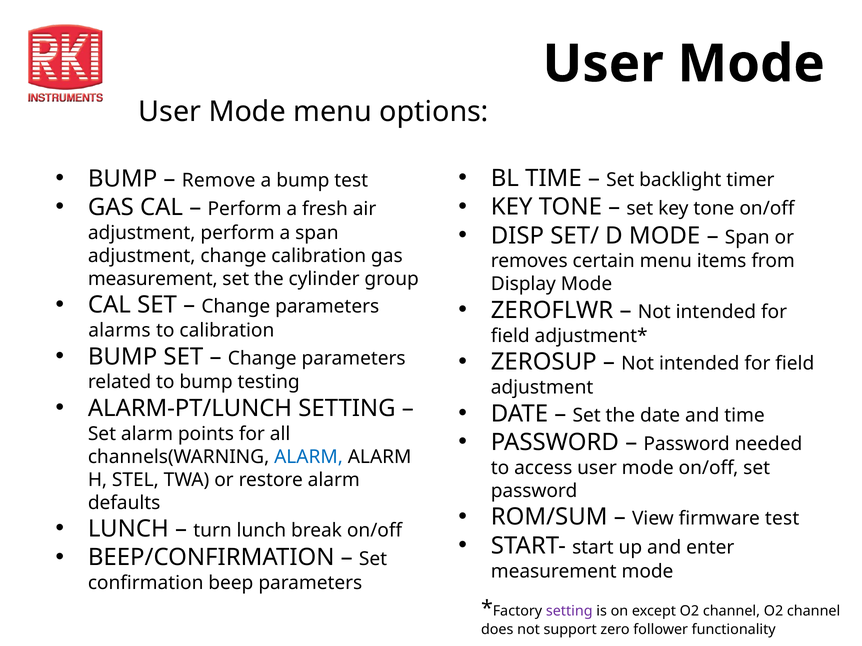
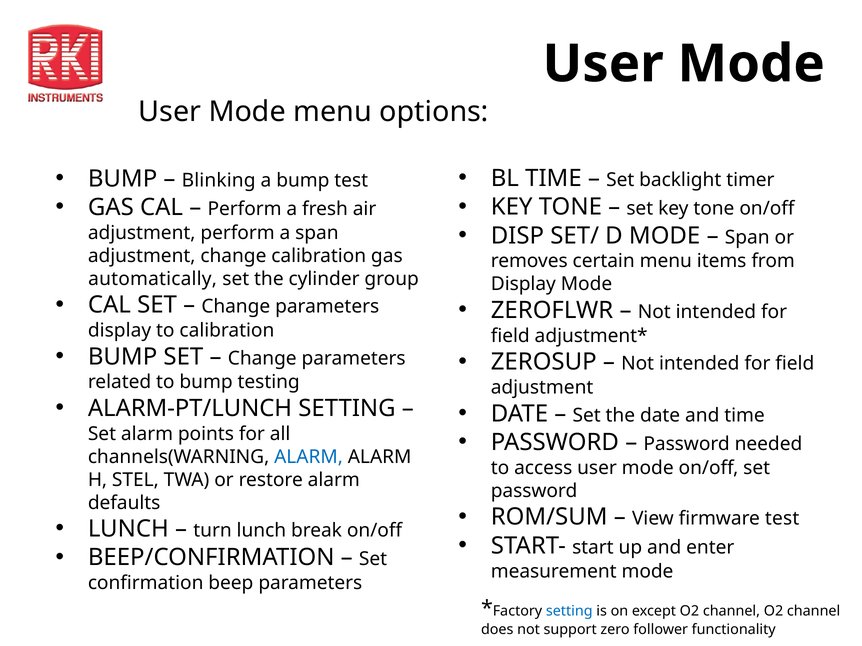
Remove: Remove -> Blinking
measurement at (153, 279): measurement -> automatically
alarms at (119, 331): alarms -> display
setting at (569, 611) colour: purple -> blue
